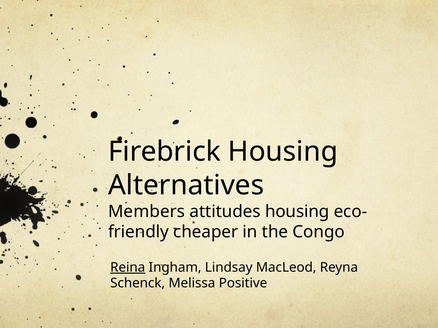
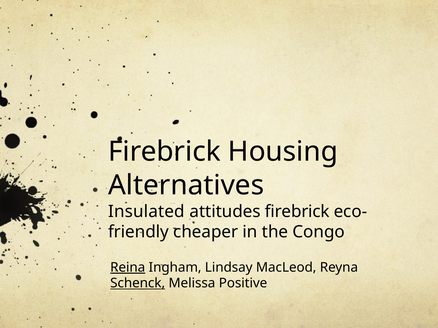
Members: Members -> Insulated
attitudes housing: housing -> firebrick
Schenck underline: none -> present
